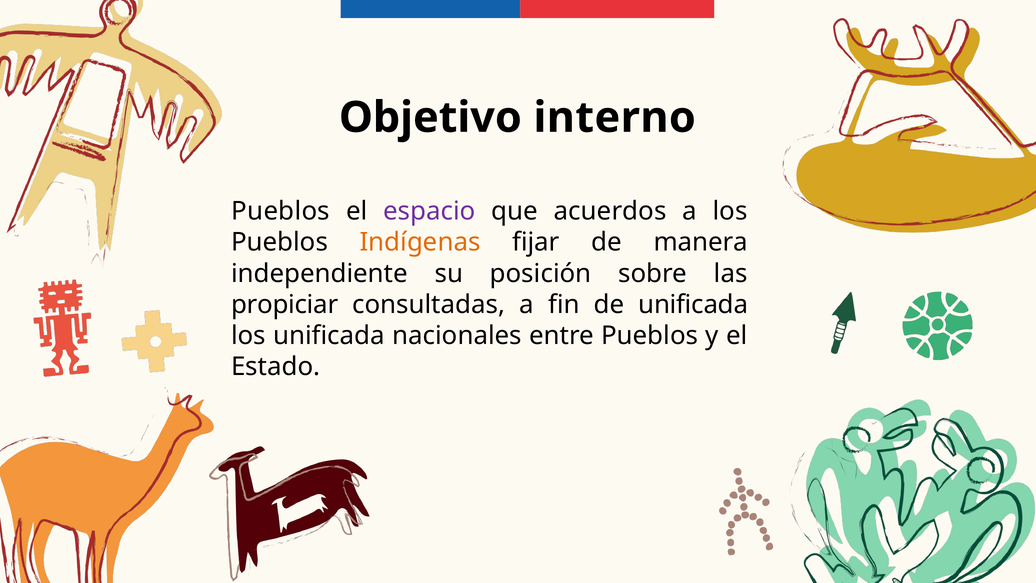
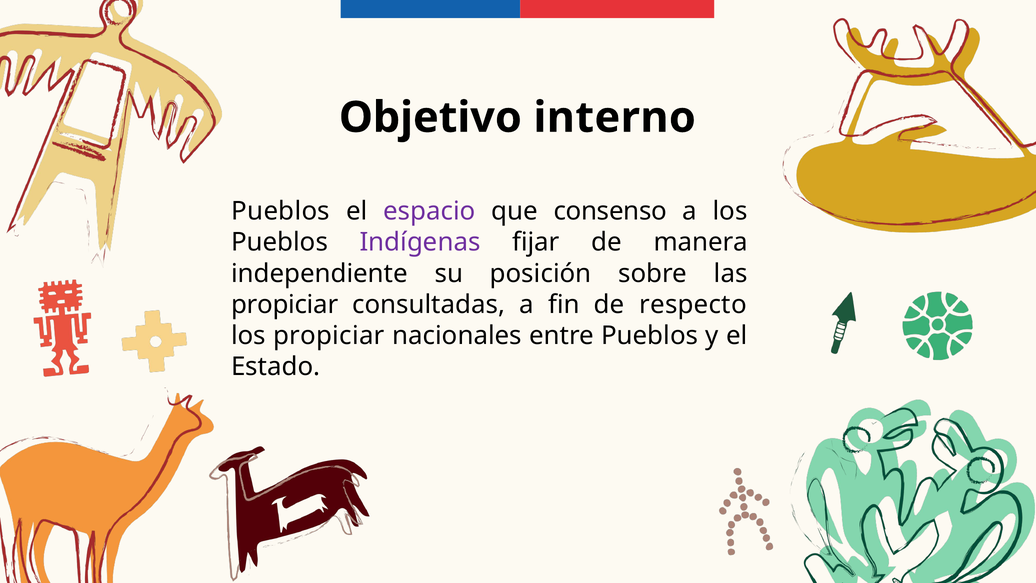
acuerdos: acuerdos -> consenso
Indígenas colour: orange -> purple
de unificada: unificada -> respecto
los unificada: unificada -> propiciar
